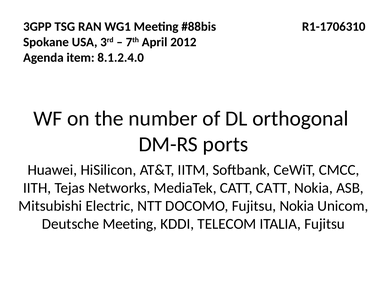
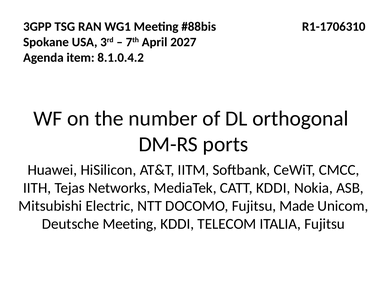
2012: 2012 -> 2027
8.1.2.4.0: 8.1.2.4.0 -> 8.1.0.4.2
CATT CATT: CATT -> KDDI
Fujitsu Nokia: Nokia -> Made
